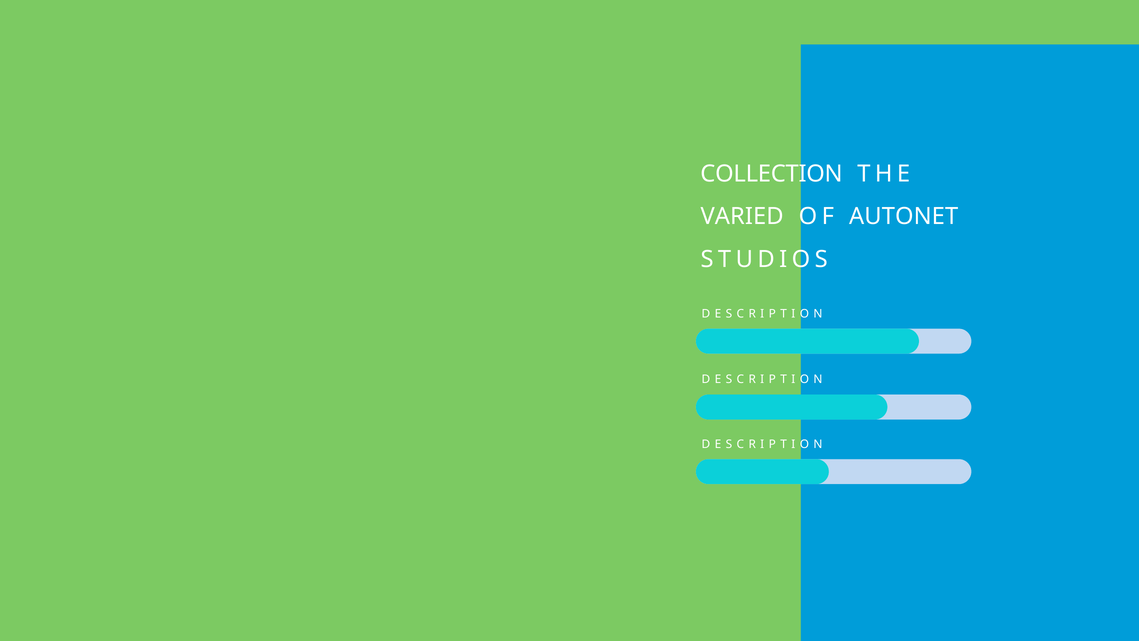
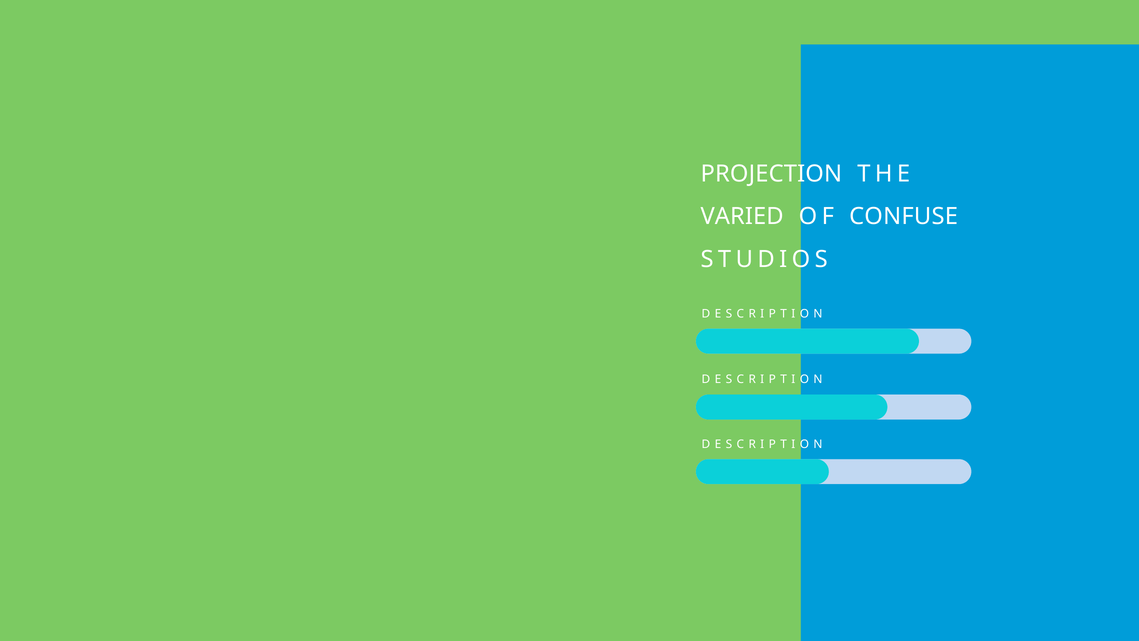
COLLECTION: COLLECTION -> PROJECTION
AUTONET: AUTONET -> CONFUSE
